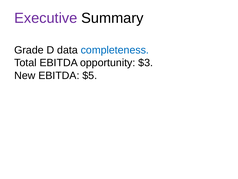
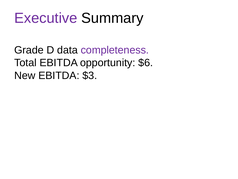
completeness colour: blue -> purple
$3: $3 -> $6
$5: $5 -> $3
